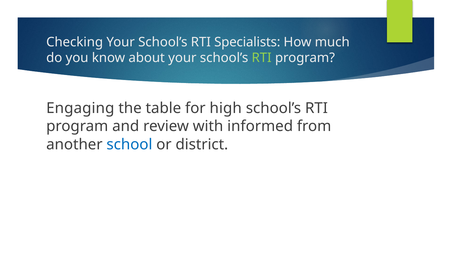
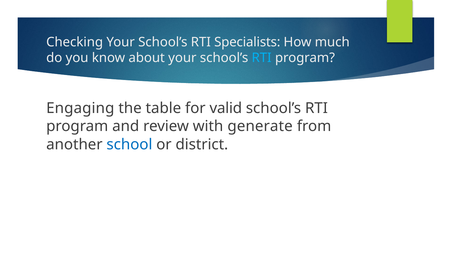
RTI at (262, 58) colour: light green -> light blue
high: high -> valid
informed: informed -> generate
